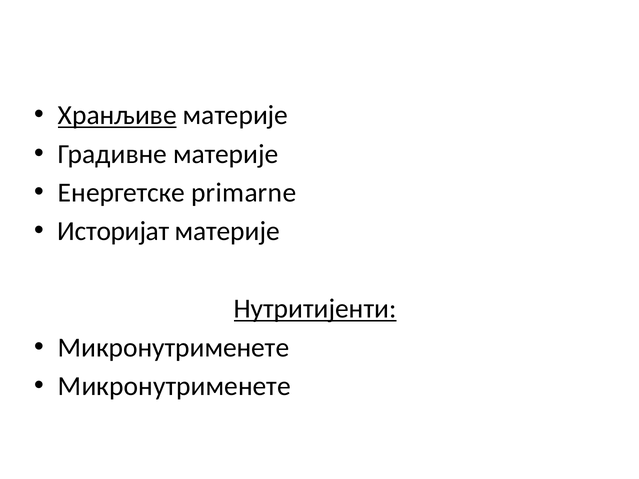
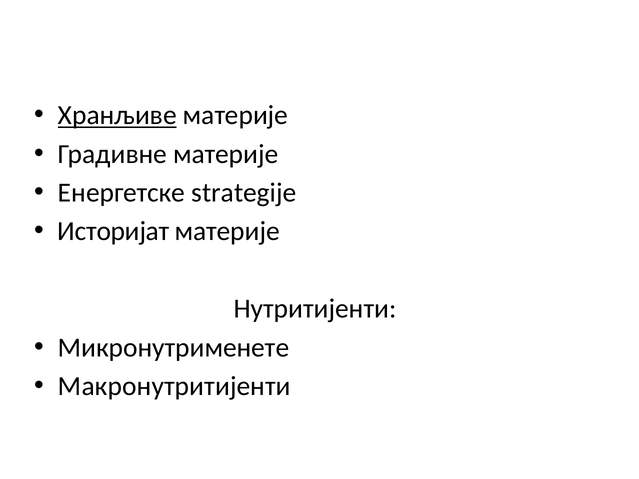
primarne: primarne -> strategije
Нутритијенти underline: present -> none
Микронутрименете at (174, 386): Микронутрименете -> Макронутритијенти
